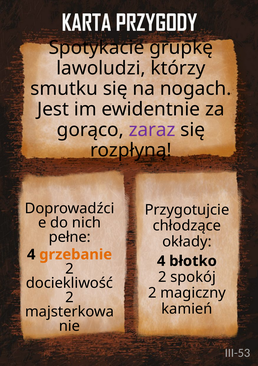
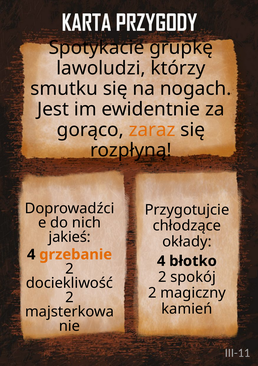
zaraz colour: purple -> orange
pełne: pełne -> jakieś
III-53: III-53 -> III-11
